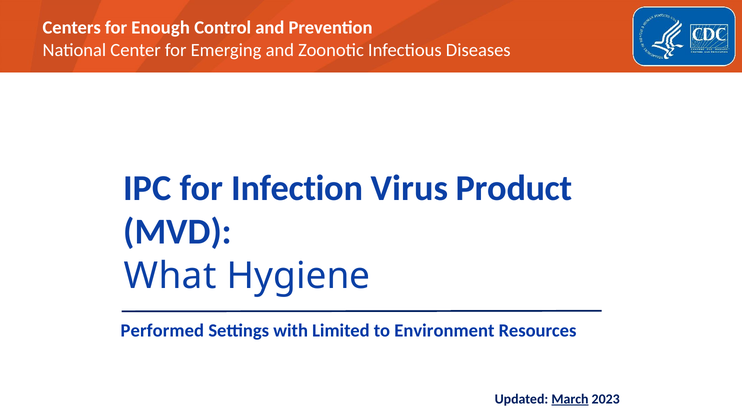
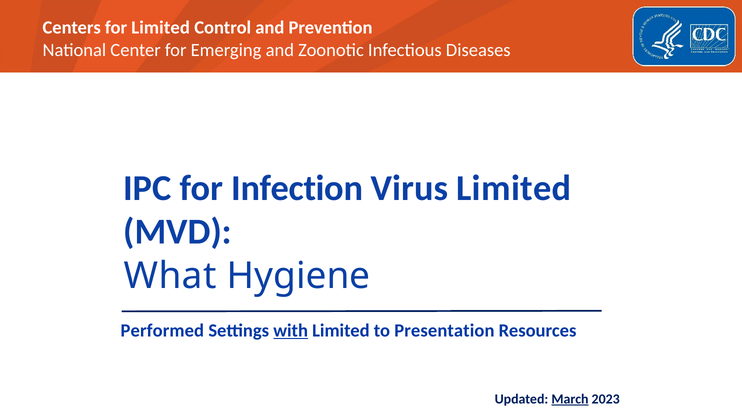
for Enough: Enough -> Limited
Virus Product: Product -> Limited
with underline: none -> present
Environment: Environment -> Presentation
